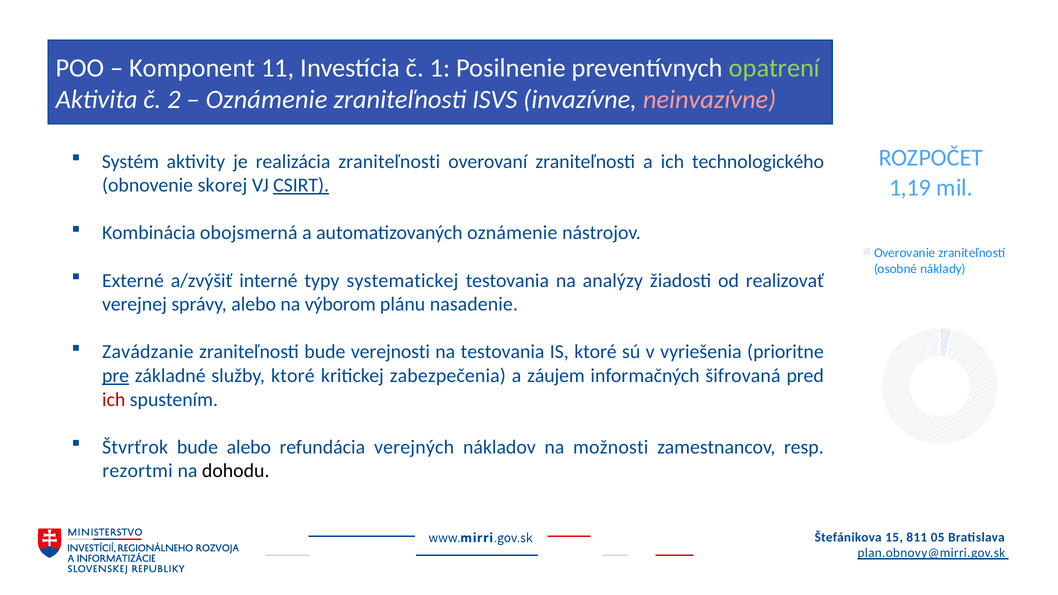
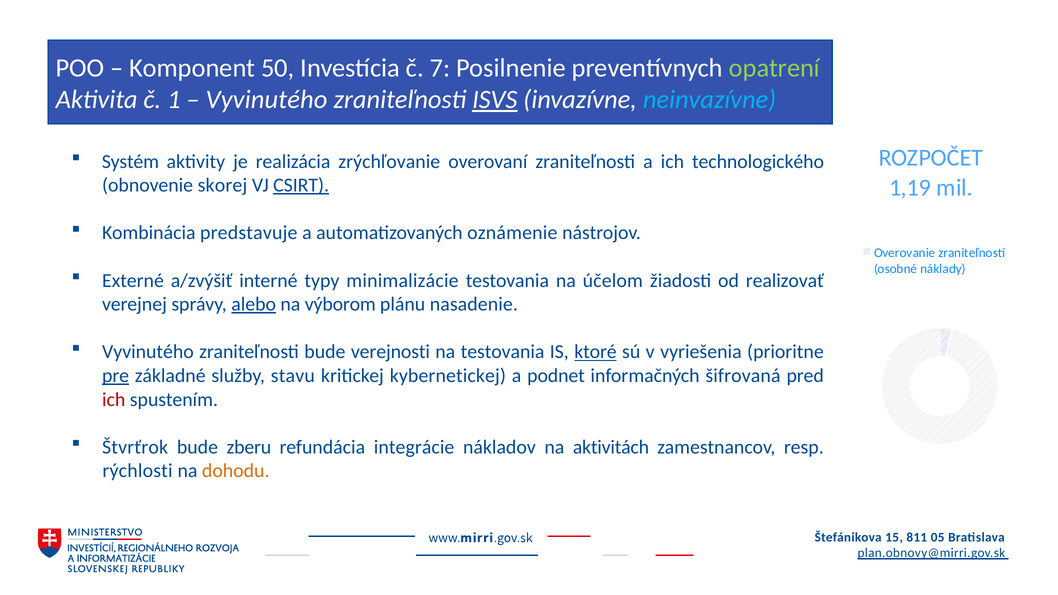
11: 11 -> 50
1: 1 -> 7
2: 2 -> 1
Oznámenie at (267, 100): Oznámenie -> Vyvinutého
ISVS underline: none -> present
neinvazívne colour: pink -> light blue
realizácia zraniteľnosti: zraniteľnosti -> zrýchľovanie
obojsmerná: obojsmerná -> predstavuje
systematickej: systematickej -> minimalizácie
analýzy: analýzy -> účelom
alebo at (254, 304) underline: none -> present
Zavádzanie at (148, 352): Zavádzanie -> Vyvinutého
ktoré at (596, 352) underline: none -> present
služby ktoré: ktoré -> stavu
zabezpečenia: zabezpečenia -> kybernetickej
záujem: záujem -> podnet
bude alebo: alebo -> zberu
verejných: verejných -> integrácie
možnosti: možnosti -> aktivitách
rezortmi: rezortmi -> rýchlosti
dohodu colour: black -> orange
